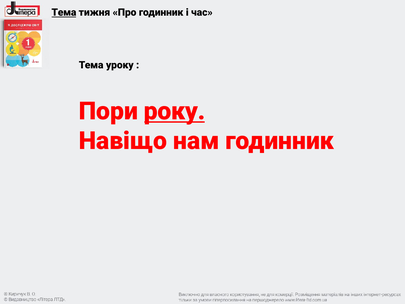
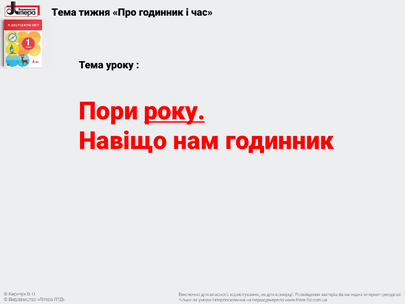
Тема at (64, 13) underline: present -> none
